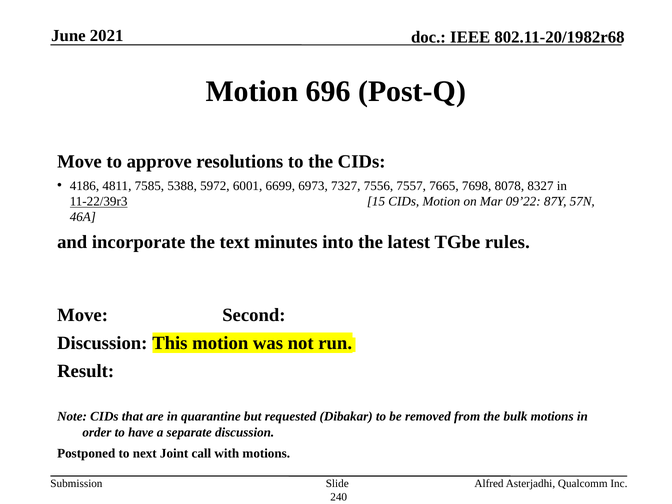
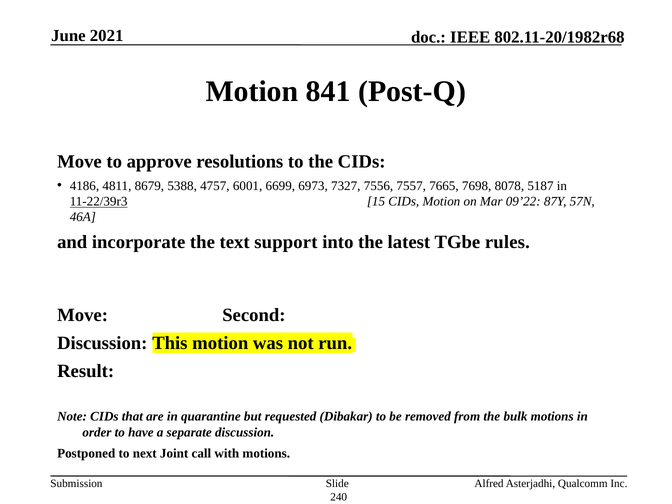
696: 696 -> 841
7585: 7585 -> 8679
5972: 5972 -> 4757
8327: 8327 -> 5187
minutes: minutes -> support
